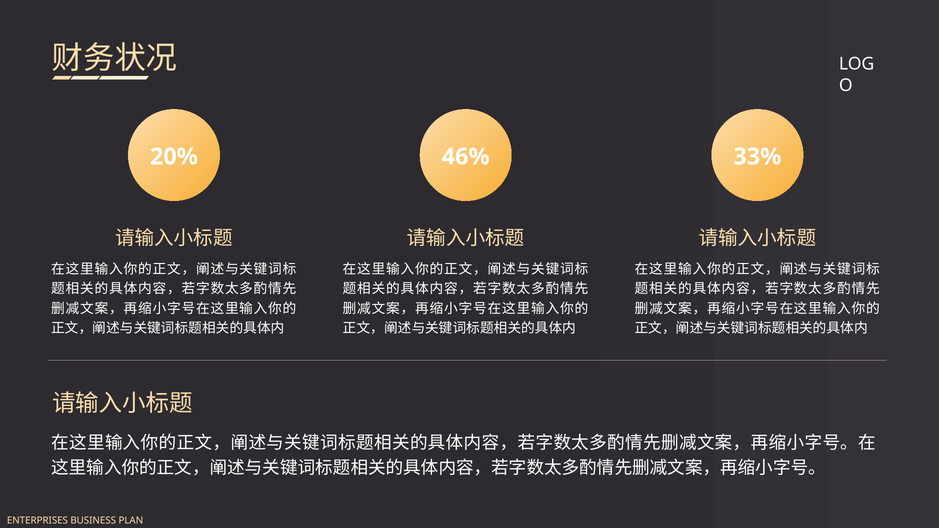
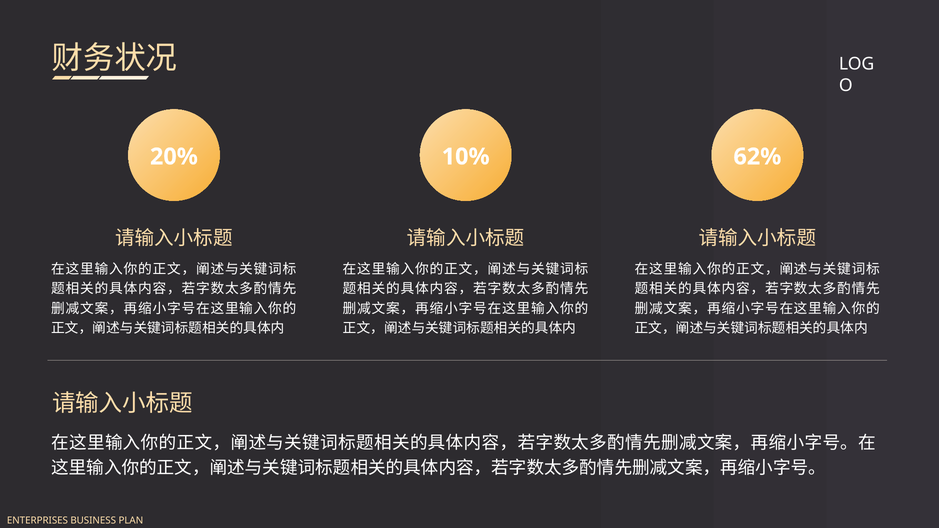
46%: 46% -> 10%
33%: 33% -> 62%
